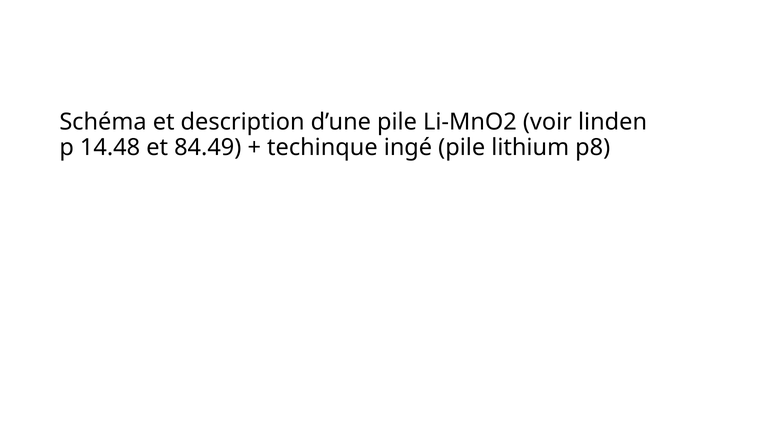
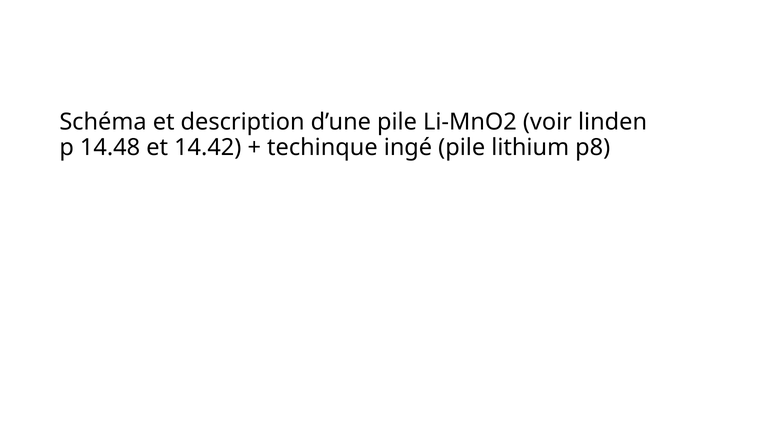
84.49: 84.49 -> 14.42
